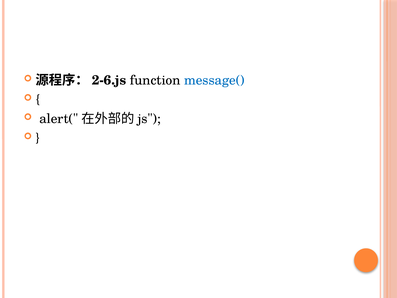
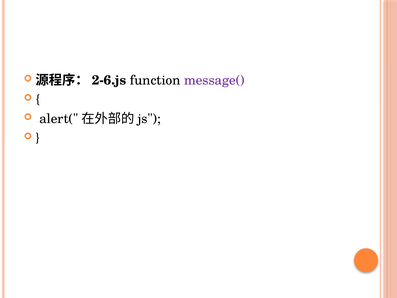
message( colour: blue -> purple
